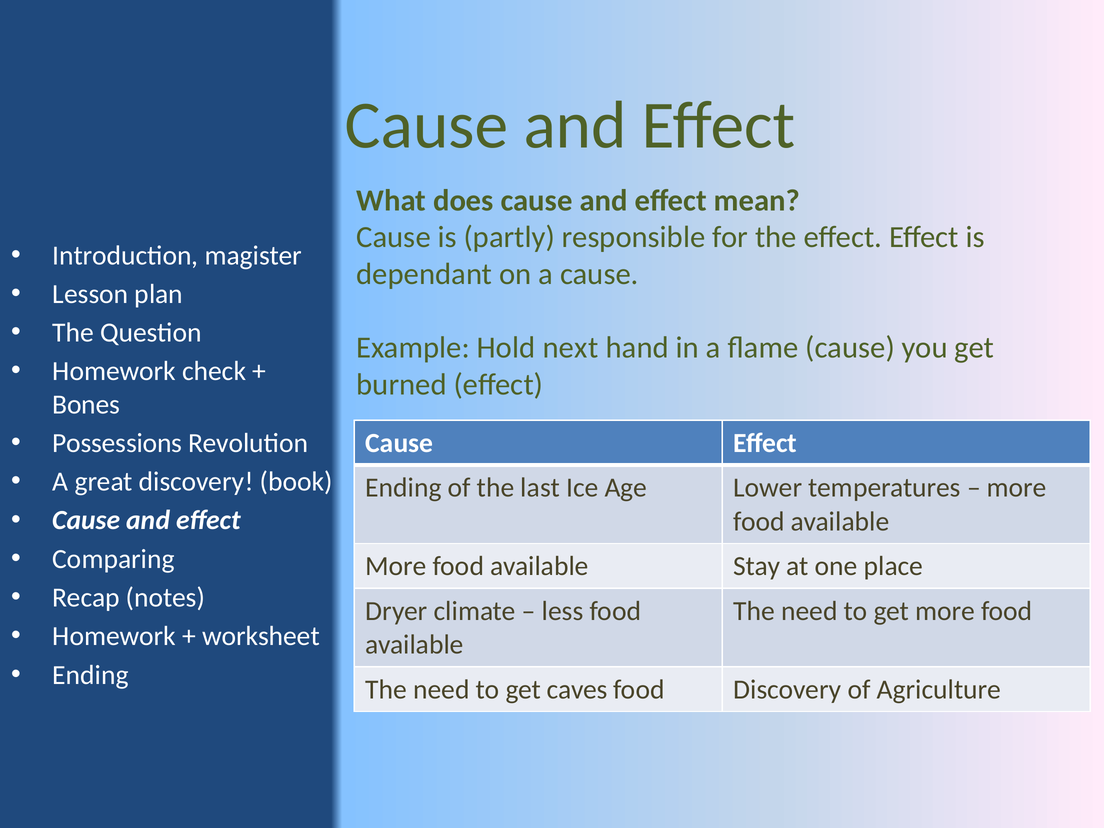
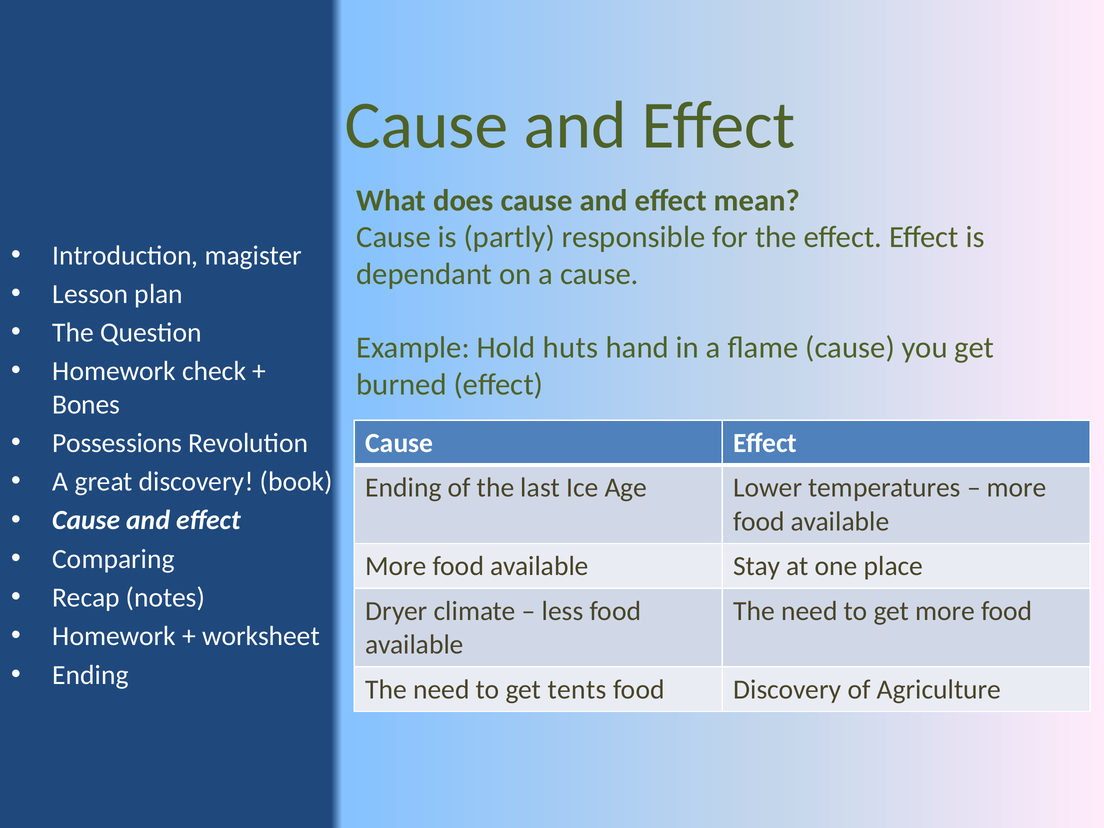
next: next -> huts
caves: caves -> tents
